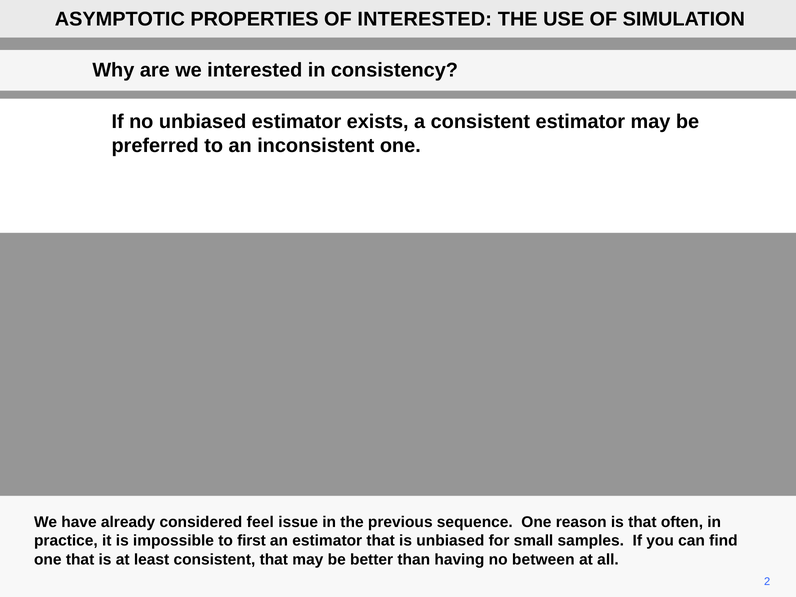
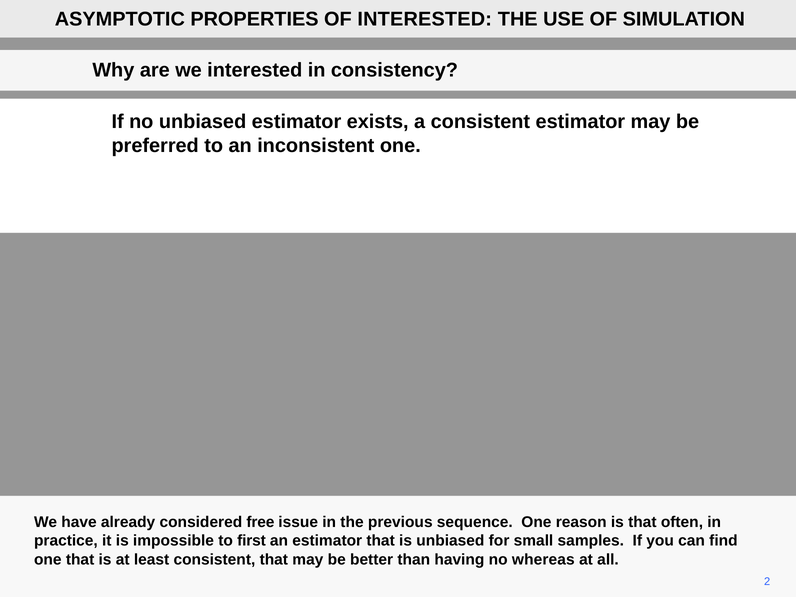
feel: feel -> free
between: between -> whereas
